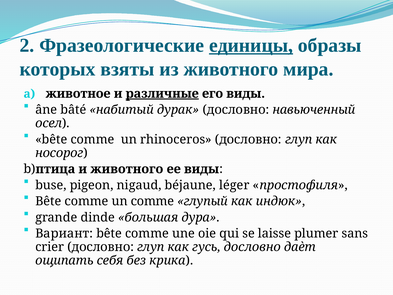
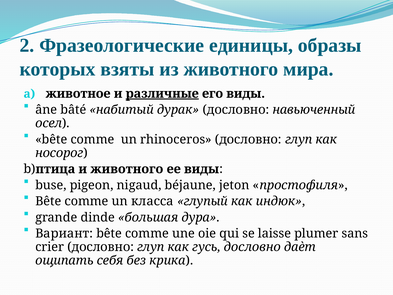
единицы underline: present -> none
léger: léger -> jeton
un сomme: сomme -> класса
